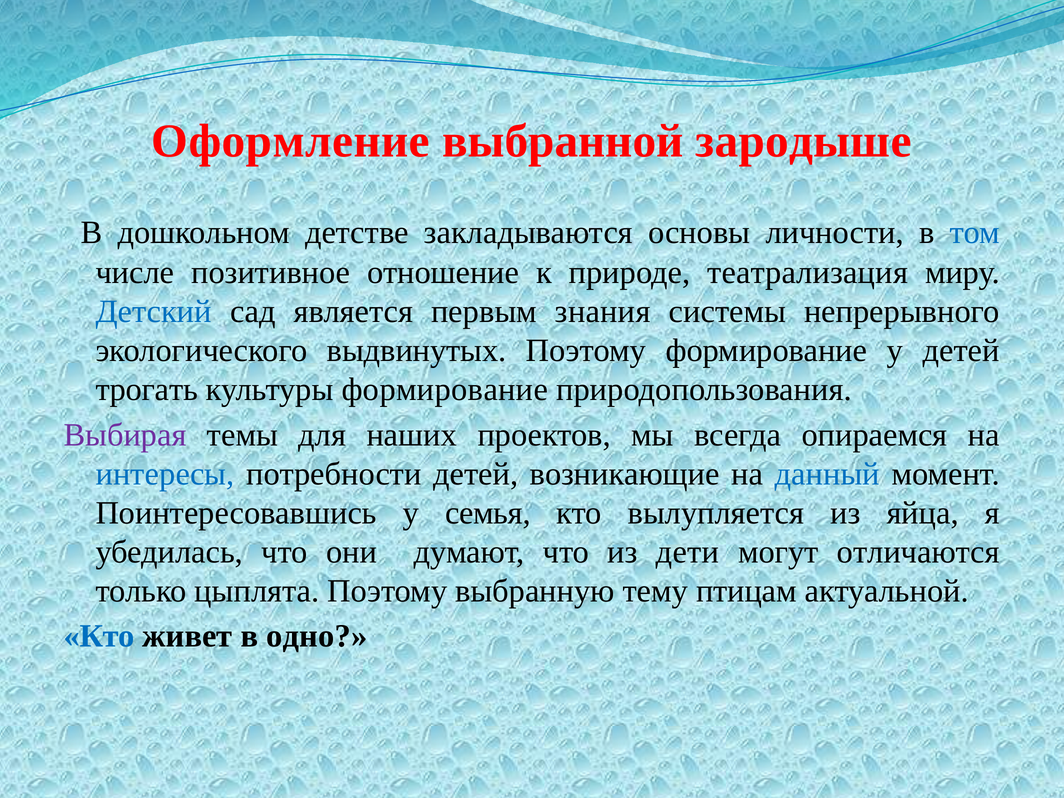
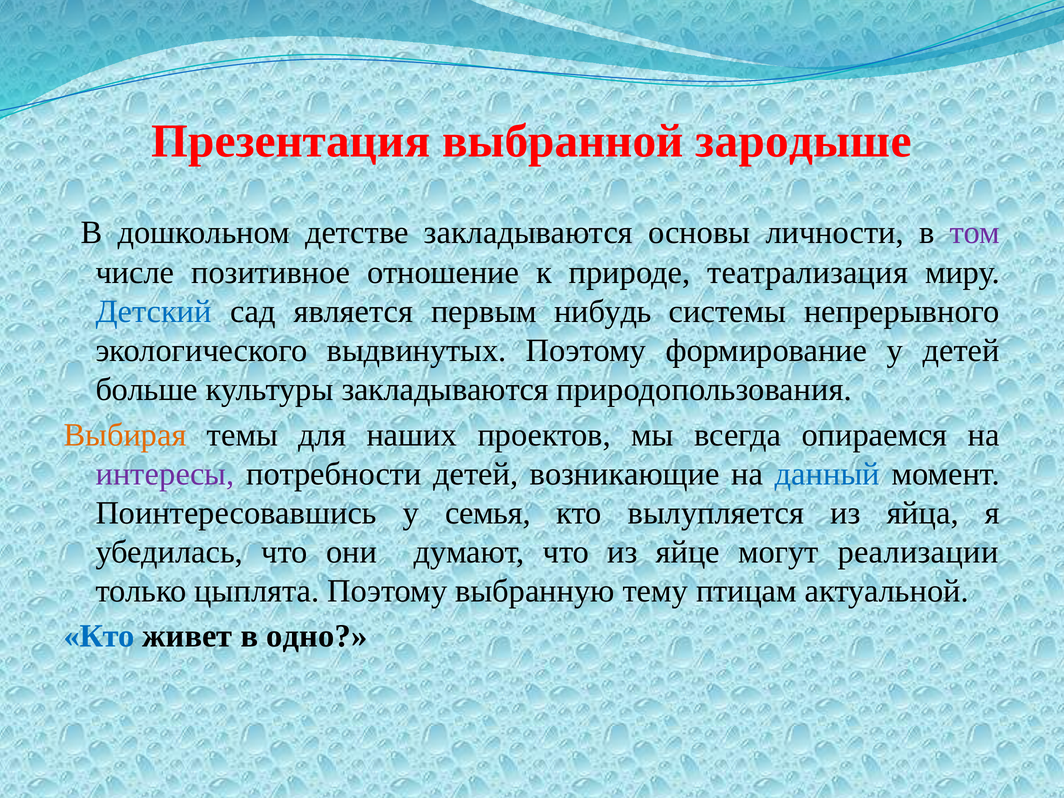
Оформление: Оформление -> Презентация
том colour: blue -> purple
знания: знания -> нибудь
трогать: трогать -> больше
культуры формирование: формирование -> закладываются
Выбирая colour: purple -> orange
интересы colour: blue -> purple
дети: дети -> яйце
отличаются: отличаются -> реализации
